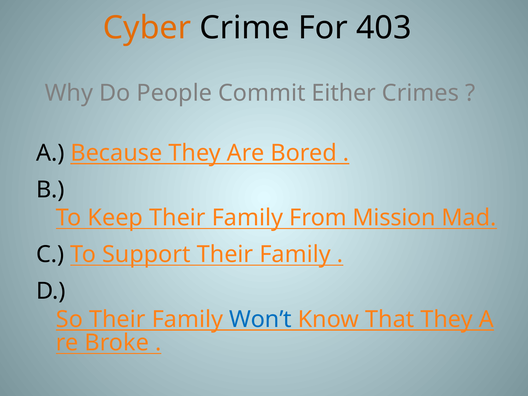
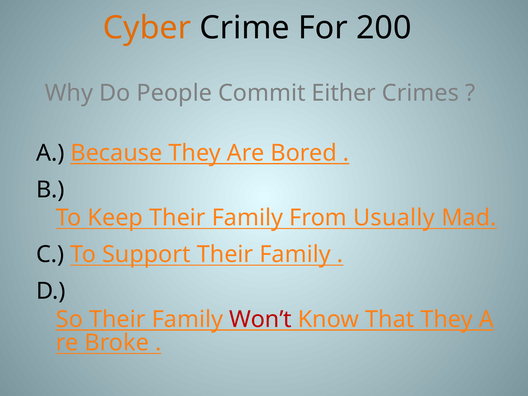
403: 403 -> 200
Mission: Mission -> Usually
Won’t colour: blue -> red
